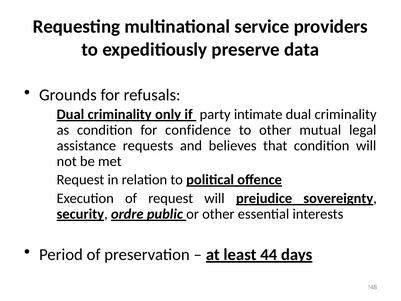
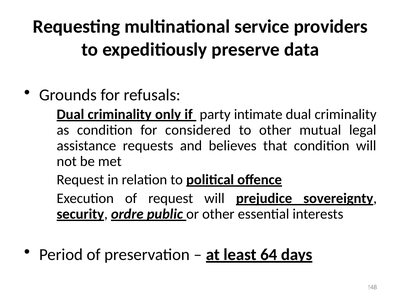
confidence: confidence -> considered
44: 44 -> 64
